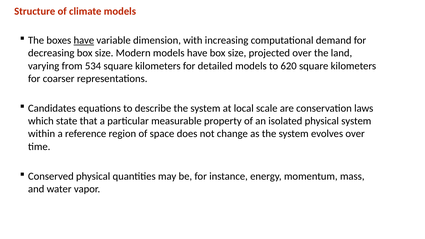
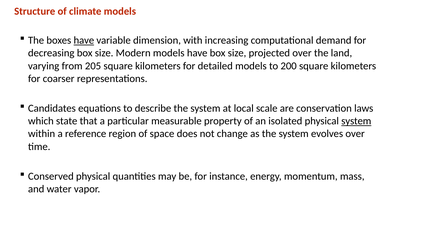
534: 534 -> 205
620: 620 -> 200
system at (356, 121) underline: none -> present
